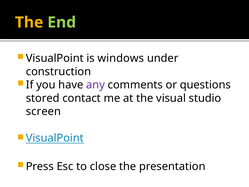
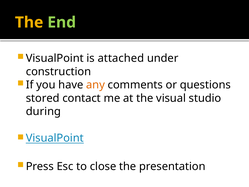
windows: windows -> attached
any colour: purple -> orange
screen: screen -> during
